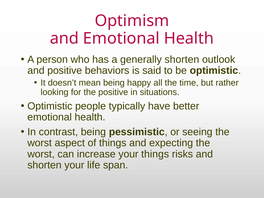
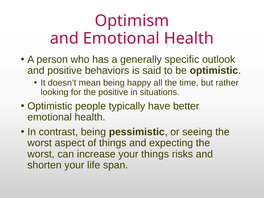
generally shorten: shorten -> specific
